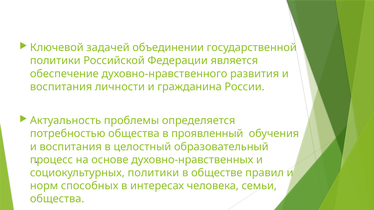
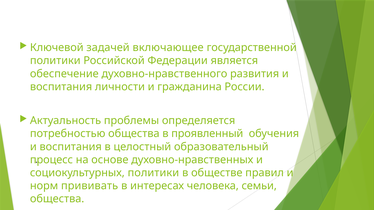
объединении: объединении -> включающее
способных: способных -> прививать
